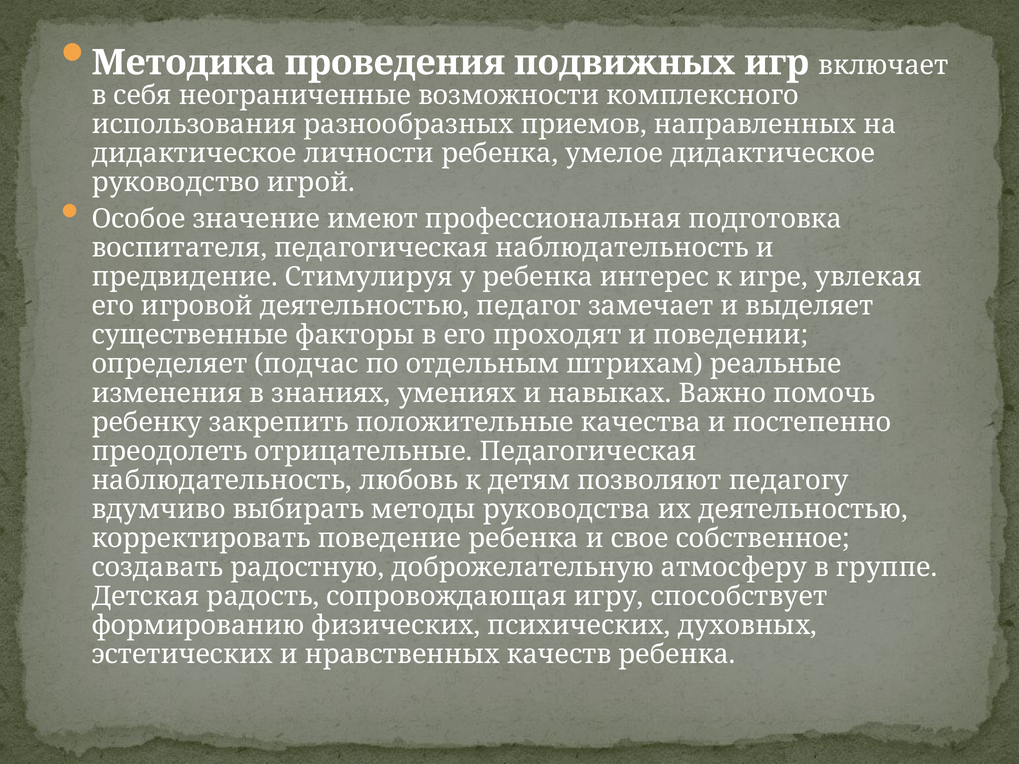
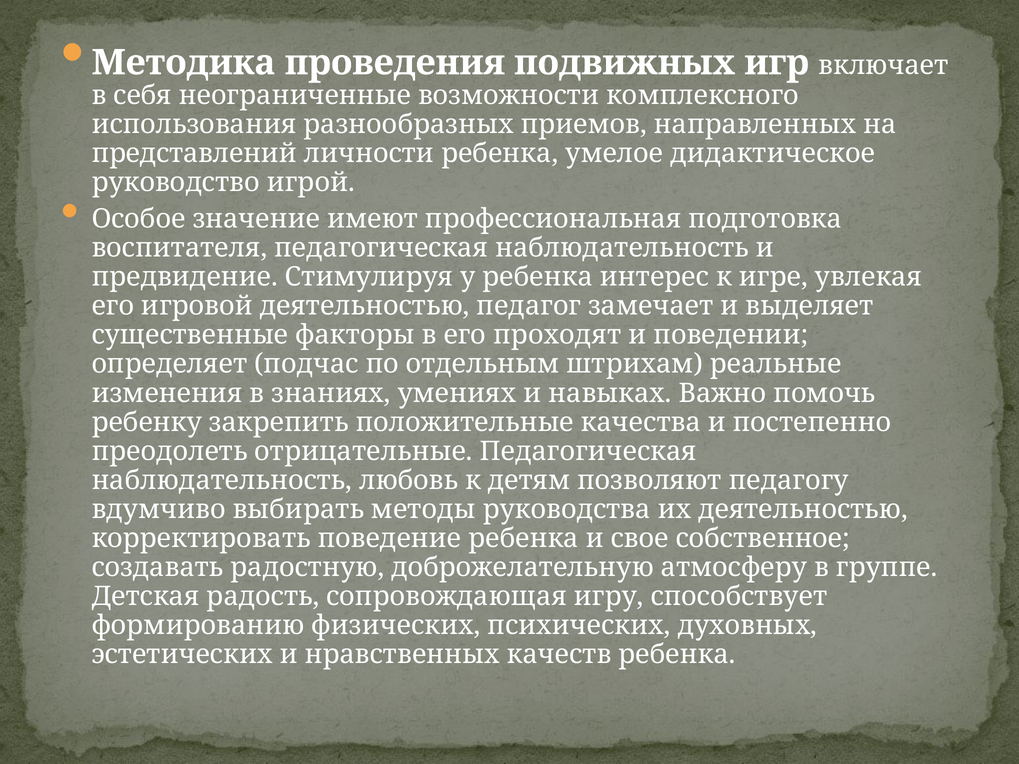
дидактическое at (194, 153): дидактическое -> представлений
